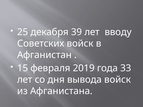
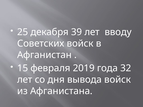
33: 33 -> 32
